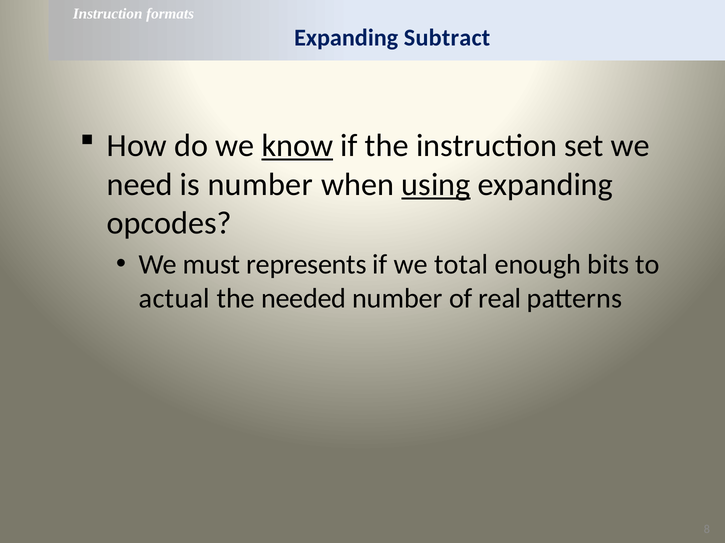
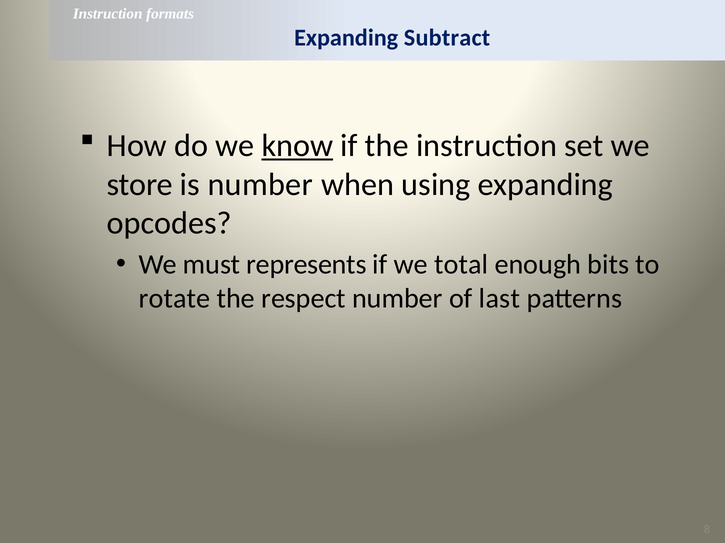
need: need -> store
using underline: present -> none
actual: actual -> rotate
needed: needed -> respect
real: real -> last
